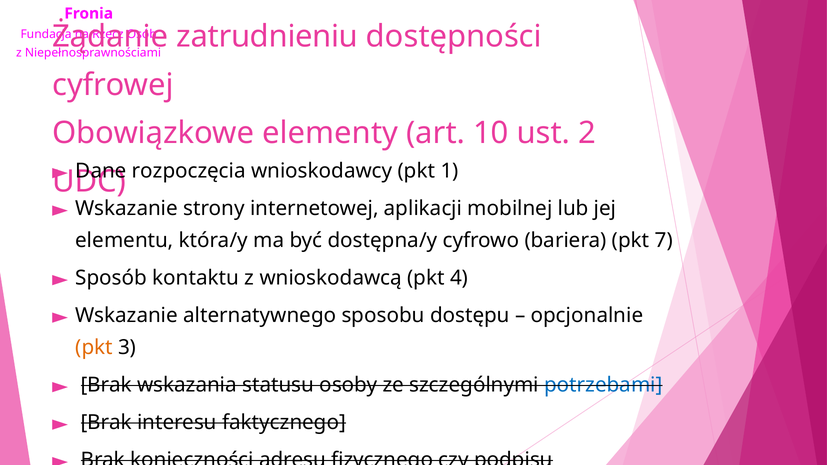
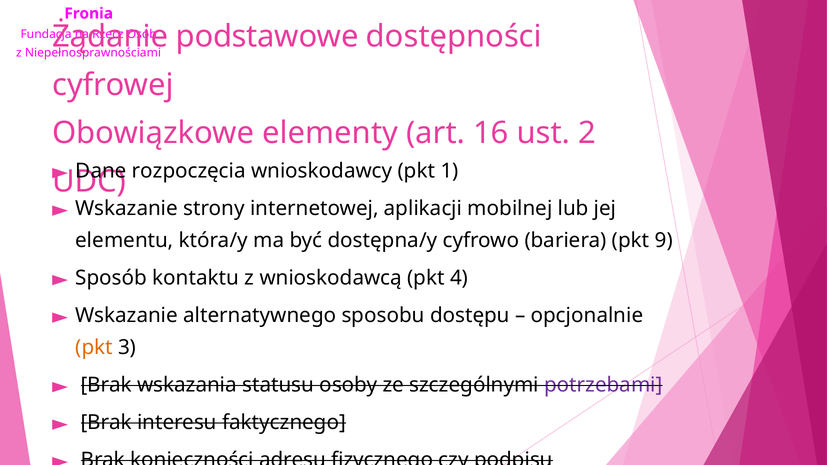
zatrudnieniu: zatrudnieniu -> podstawowe
10: 10 -> 16
7: 7 -> 9
potrzebami colour: blue -> purple
